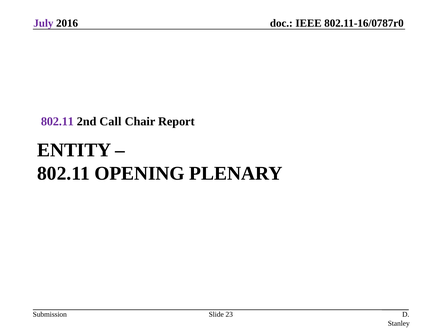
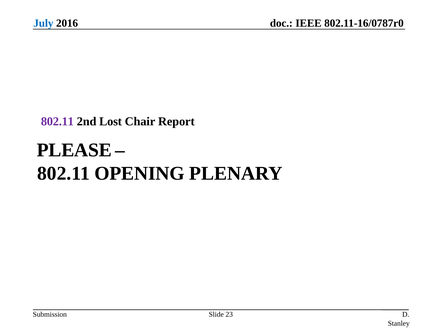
July colour: purple -> blue
Call: Call -> Lost
ENTITY: ENTITY -> PLEASE
